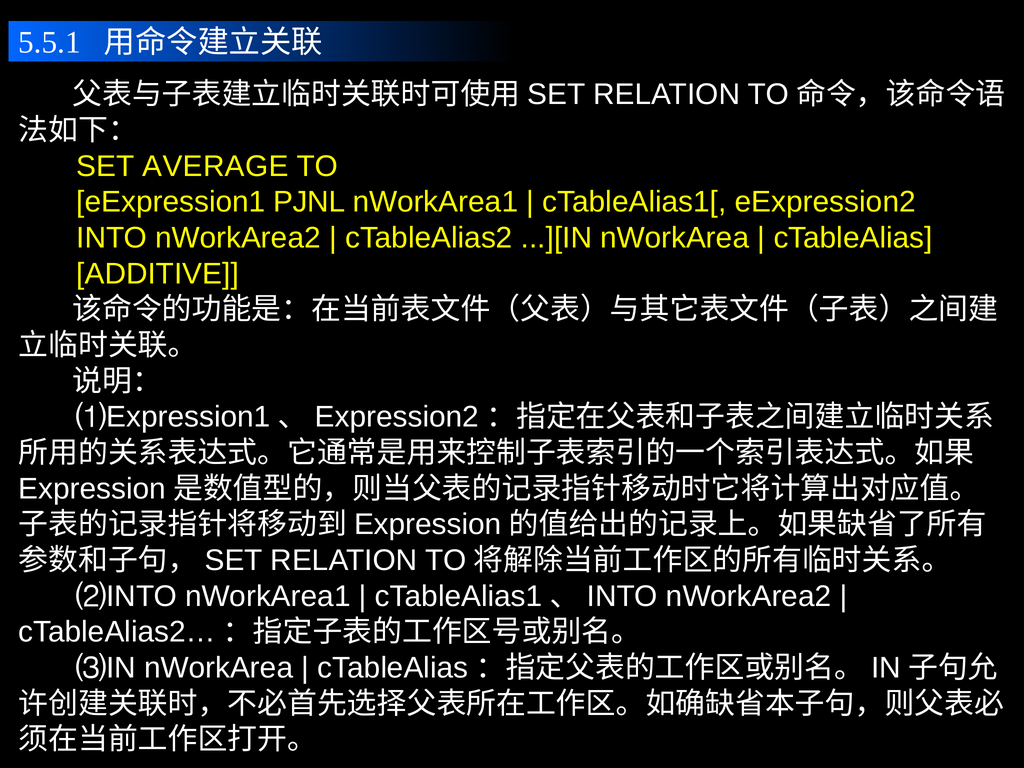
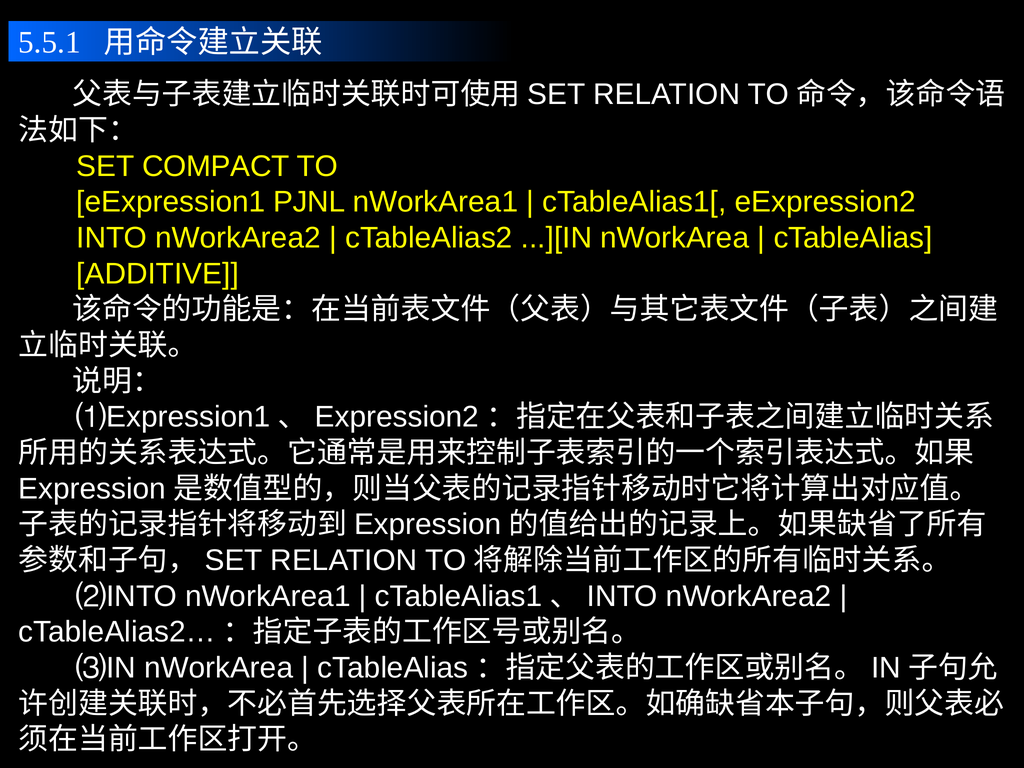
AVERAGE: AVERAGE -> COMPACT
